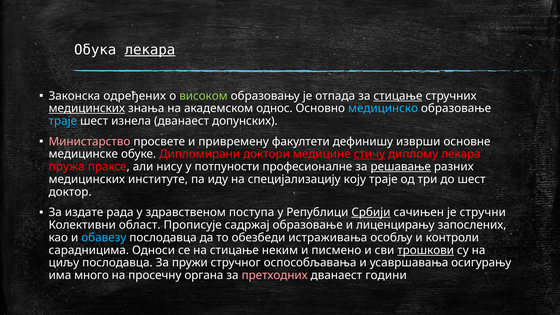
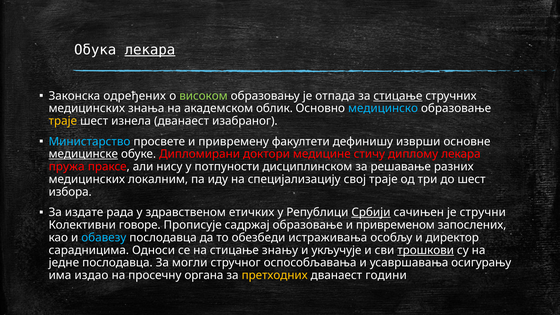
медицинских at (87, 108) underline: present -> none
однос: однос -> облик
траје at (63, 121) colour: light blue -> yellow
допунских: допунских -> изабраног
Министарство colour: pink -> light blue
медицинске underline: none -> present
стичу underline: present -> none
професионалне: професионалне -> дисциплинском
решавање underline: present -> none
институте: институте -> локалним
коју: коју -> свој
доктор: доктор -> избора
поступа: поступа -> етичких
област: област -> говоре
лиценцирању: лиценцирању -> привременом
контроли: контроли -> директор
неким: неким -> знању
писмено: писмено -> укључује
циљу: циљу -> једне
пружи: пружи -> могли
много: много -> издао
претходних colour: pink -> yellow
